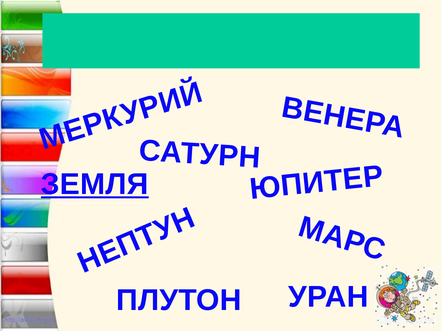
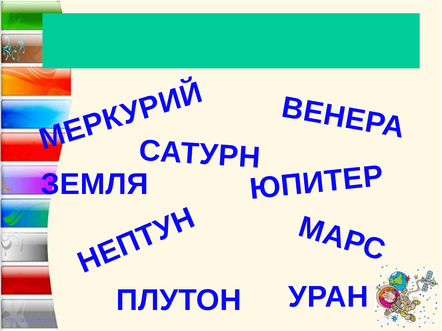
ЗЕМЛЯ underline: present -> none
